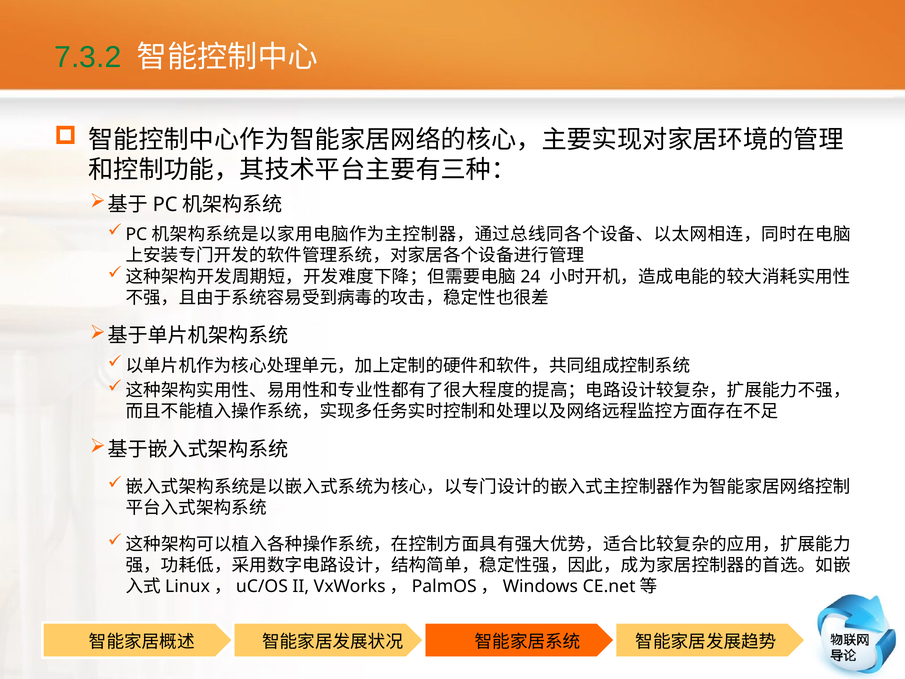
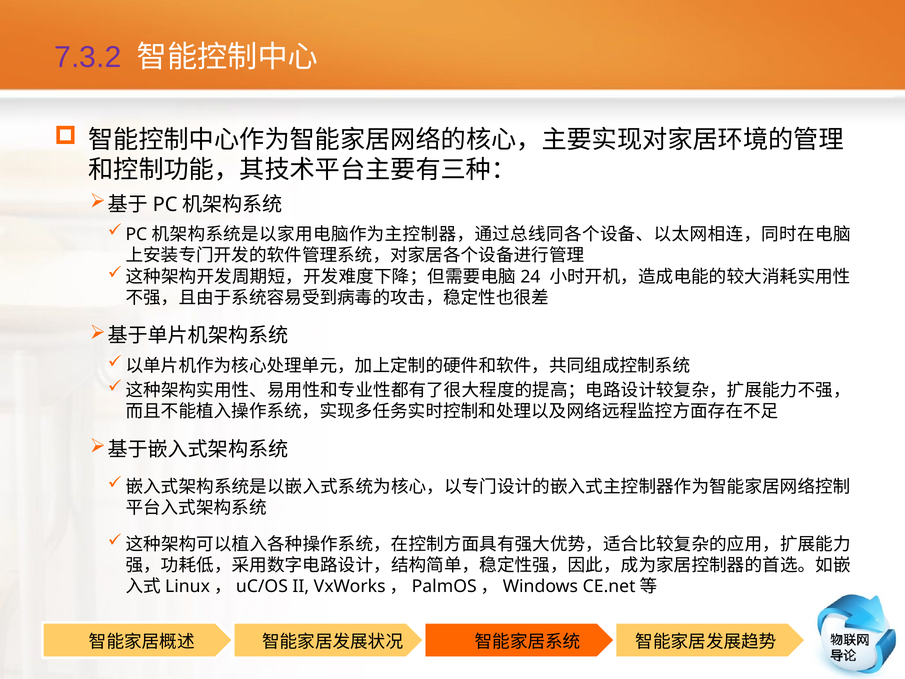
7.3.2 colour: green -> purple
